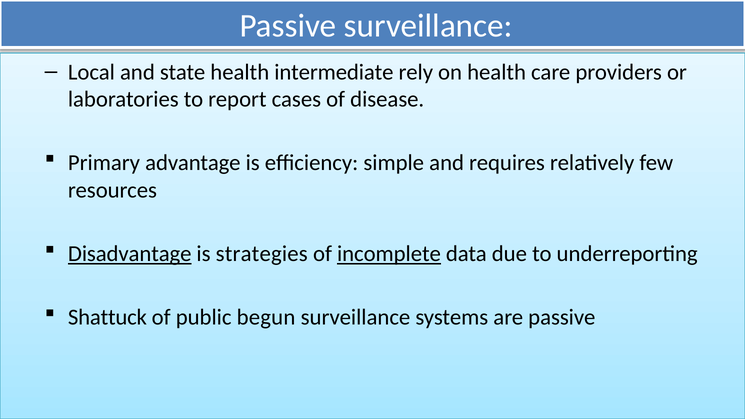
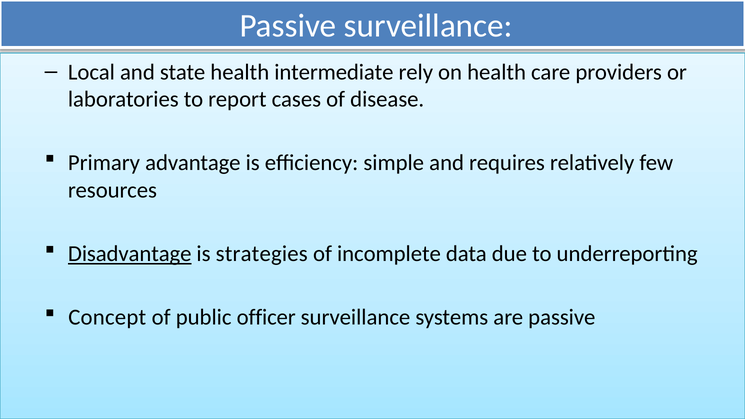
incomplete underline: present -> none
Shattuck: Shattuck -> Concept
begun: begun -> officer
